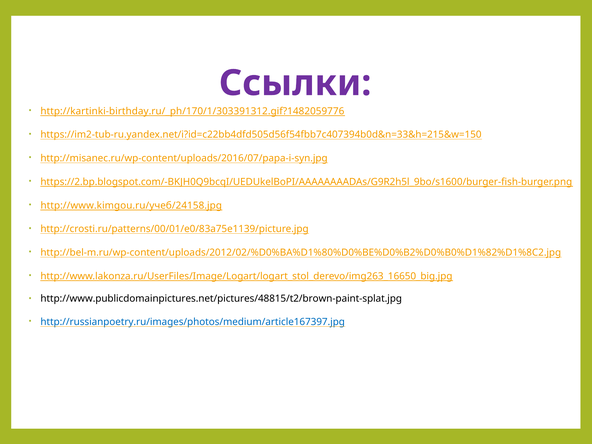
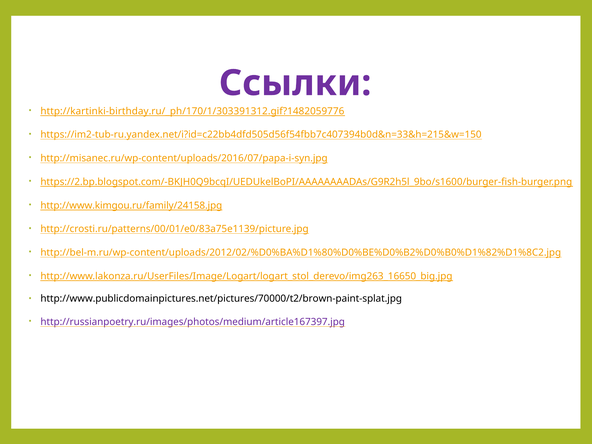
http://www.kimgou.ru/учеб/24158.jpg: http://www.kimgou.ru/учеб/24158.jpg -> http://www.kimgou.ru/family/24158.jpg
http://www.publicdomainpictures.net/pictures/48815/t2/brown-paint-splat.jpg: http://www.publicdomainpictures.net/pictures/48815/t2/brown-paint-splat.jpg -> http://www.publicdomainpictures.net/pictures/70000/t2/brown-paint-splat.jpg
http://russianpoetry.ru/images/photos/medium/article167397.jpg colour: blue -> purple
